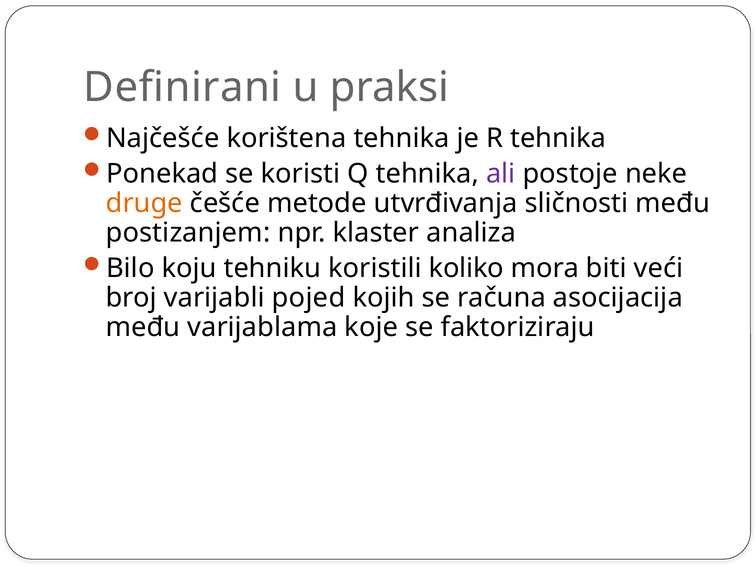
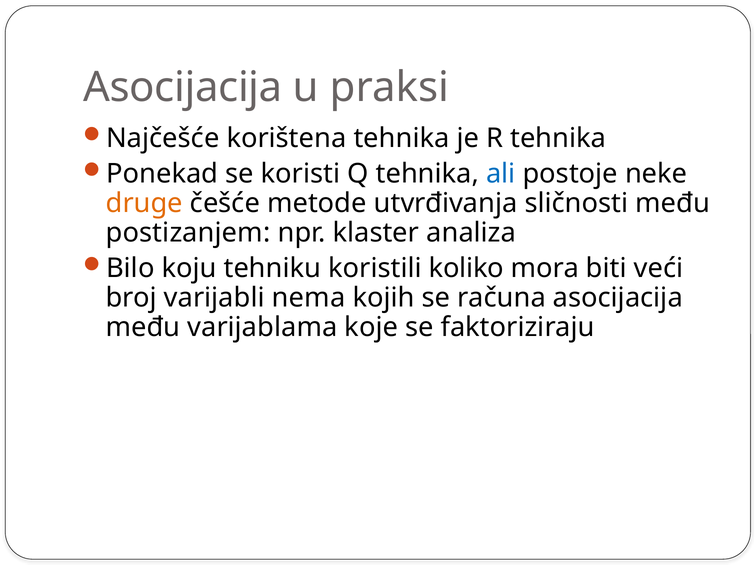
Definirani at (182, 87): Definirani -> Asocijacija
ali colour: purple -> blue
pojed: pojed -> nema
